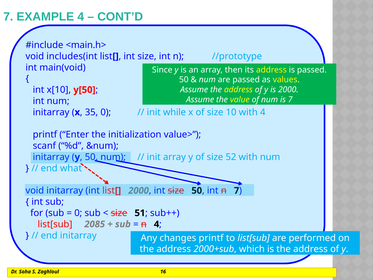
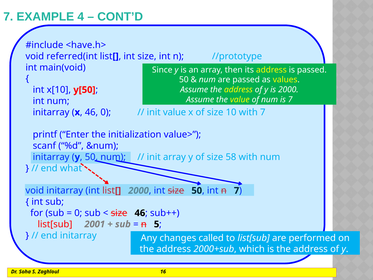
<main.h>: <main.h> -> <have.h>
includes(int: includes(int -> referred(int
35 at (91, 112): 35 -> 46
init while: while -> value
with 4: 4 -> 7
52: 52 -> 58
size 51: 51 -> 46
2085: 2085 -> 2001
n 4: 4 -> 5
changes printf: printf -> called
